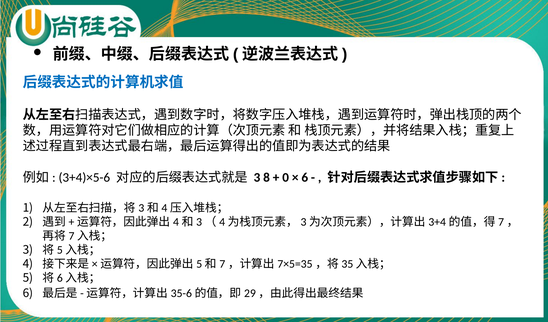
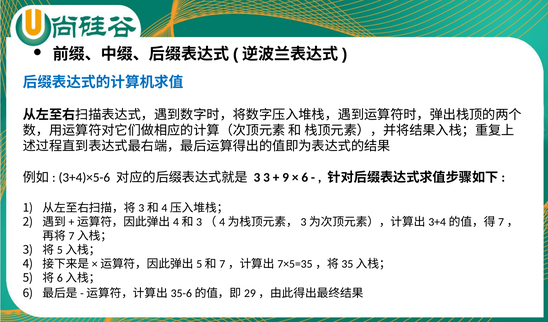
3 8: 8 -> 3
0: 0 -> 9
